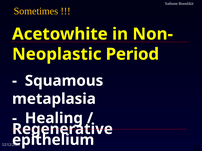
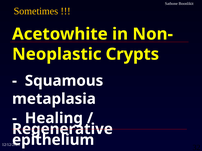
Period: Period -> Crypts
